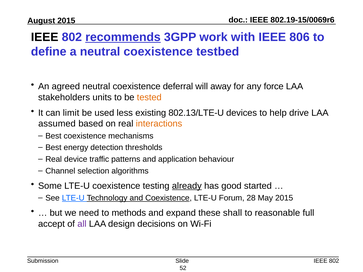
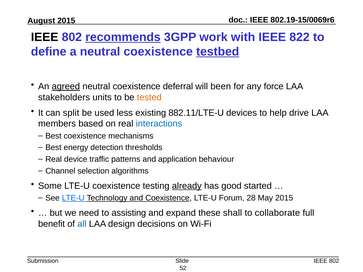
806: 806 -> 822
testbed underline: none -> present
agreed underline: none -> present
away: away -> been
limit: limit -> split
802.13/LTE-U: 802.13/LTE-U -> 882.11/LTE-U
assumed: assumed -> members
interactions colour: orange -> blue
methods: methods -> assisting
reasonable: reasonable -> collaborate
accept: accept -> benefit
all colour: purple -> blue
